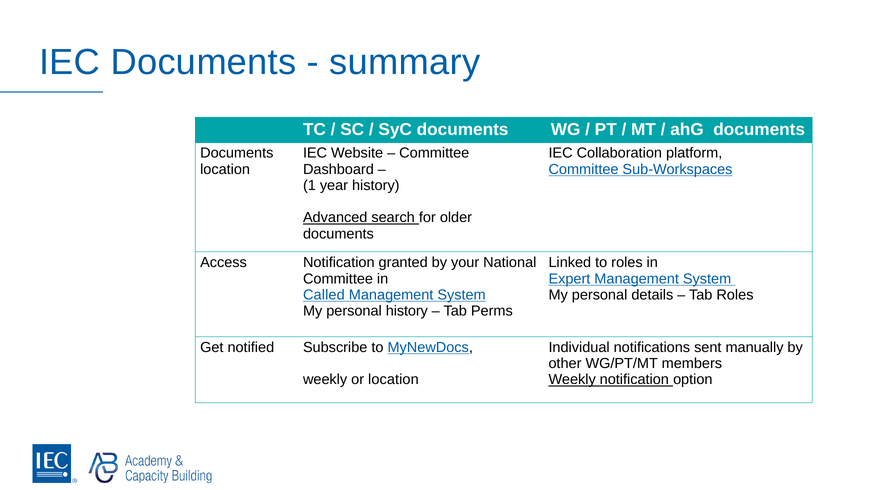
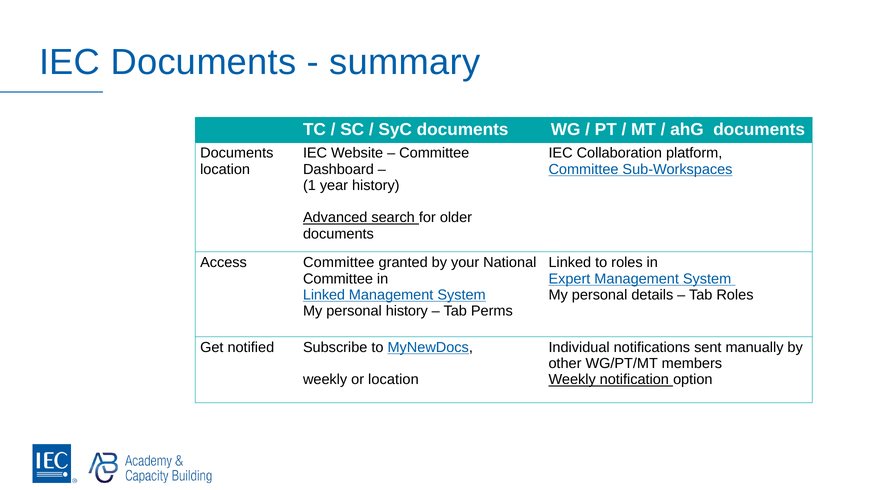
Access Notification: Notification -> Committee
Called at (324, 295): Called -> Linked
